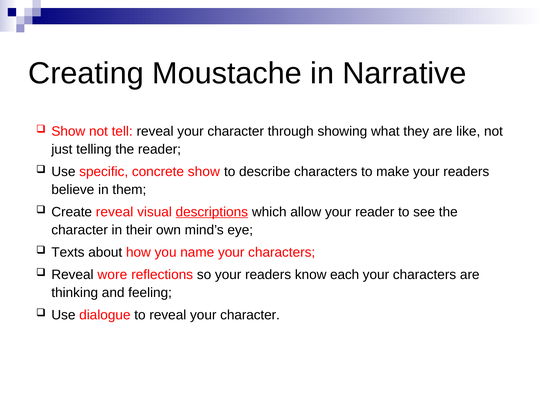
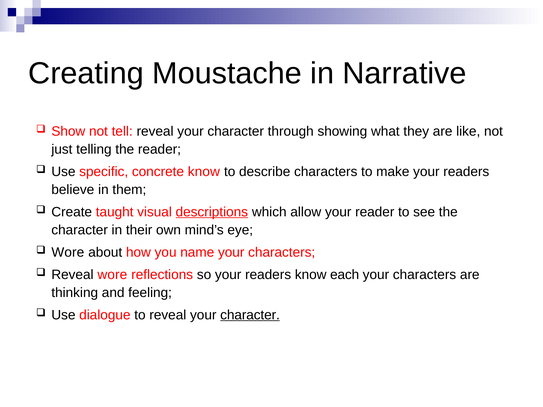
concrete show: show -> know
Create reveal: reveal -> taught
Texts at (68, 252): Texts -> Wore
character at (250, 315) underline: none -> present
